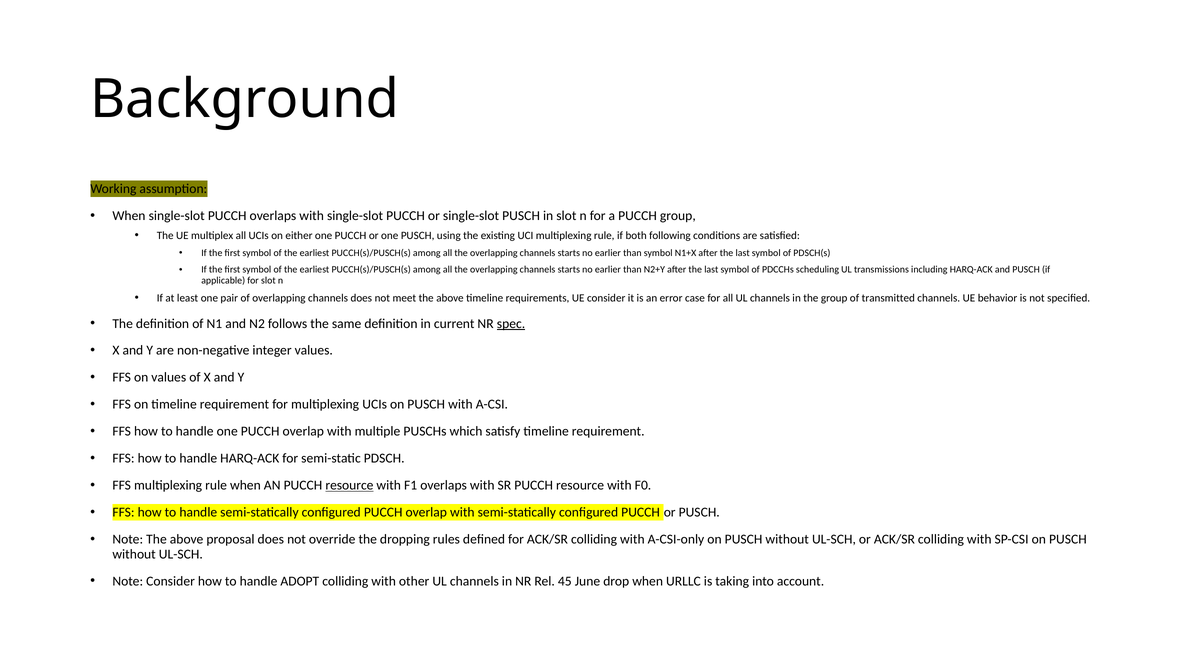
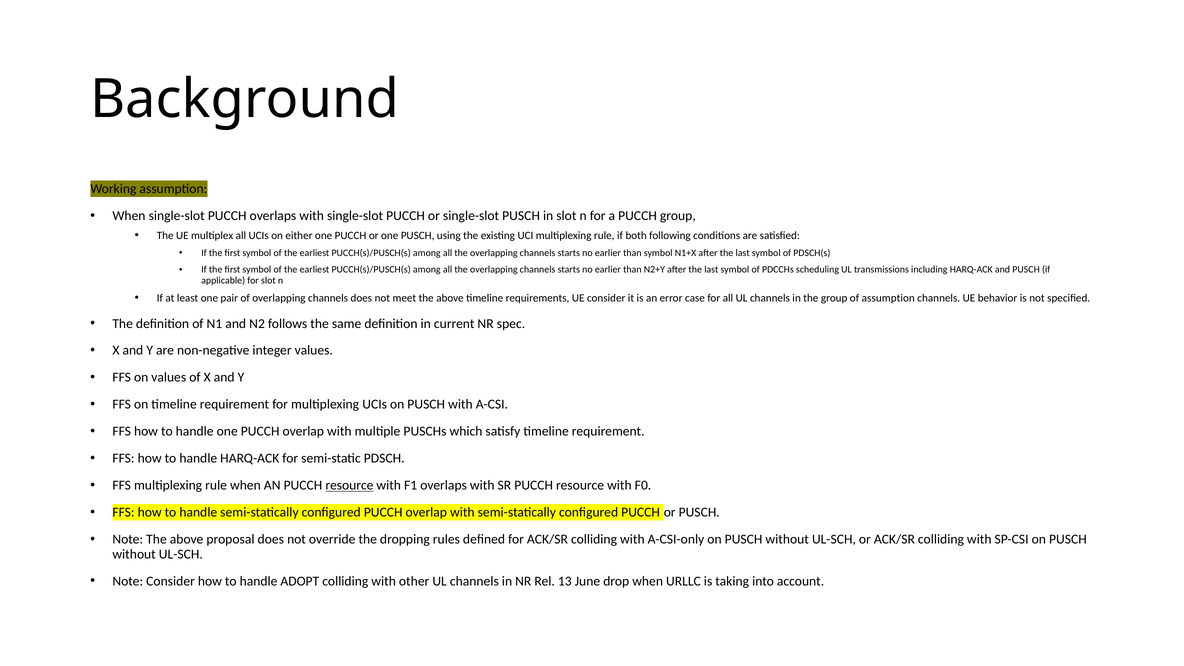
of transmitted: transmitted -> assumption
spec underline: present -> none
45: 45 -> 13
